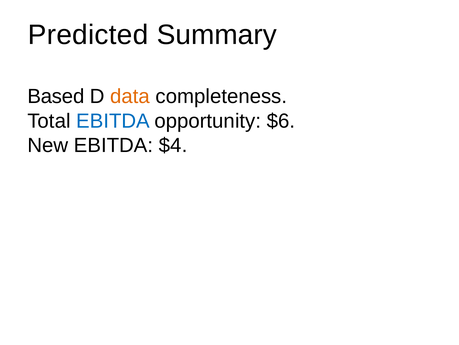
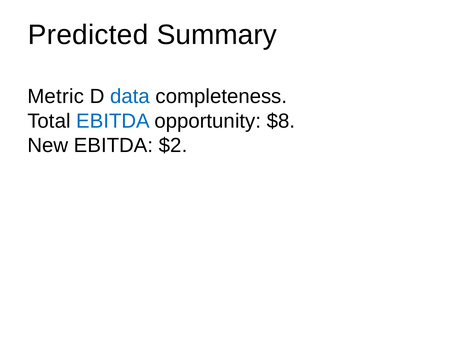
Based: Based -> Metric
data colour: orange -> blue
$6: $6 -> $8
$4: $4 -> $2
